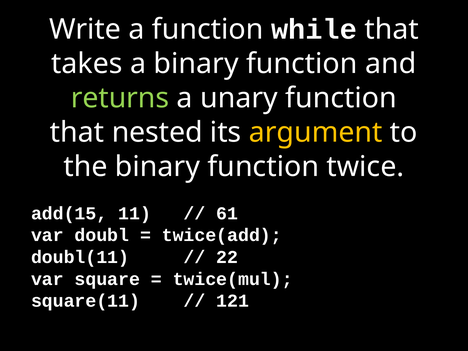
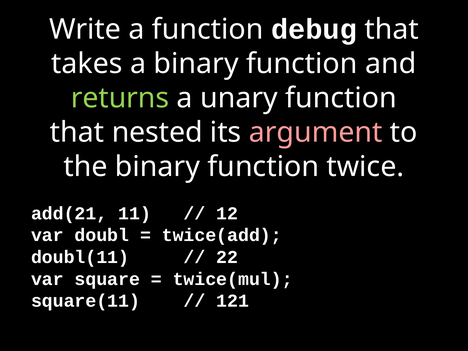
while: while -> debug
argument colour: yellow -> pink
add(15: add(15 -> add(21
61: 61 -> 12
